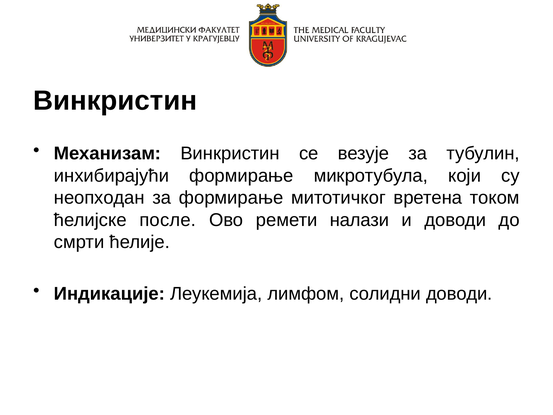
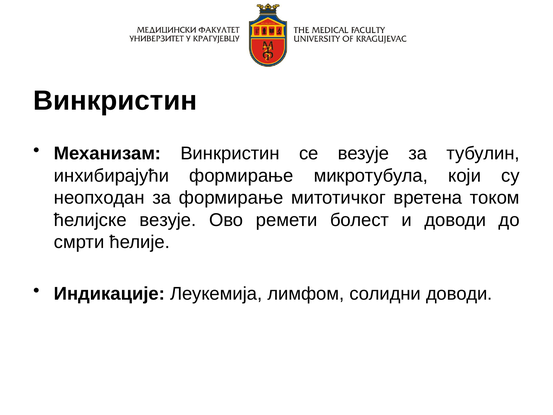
ћелијске после: после -> везује
налази: налази -> болест
